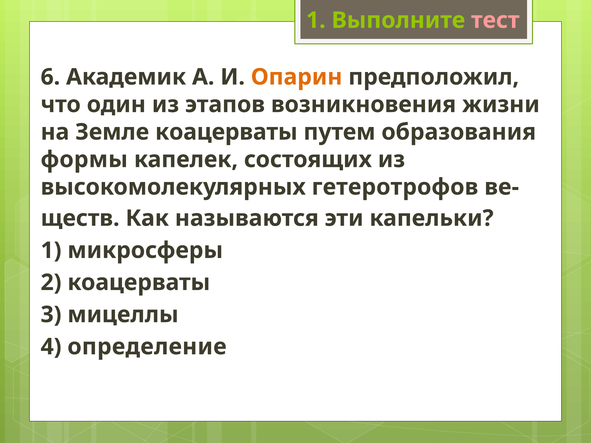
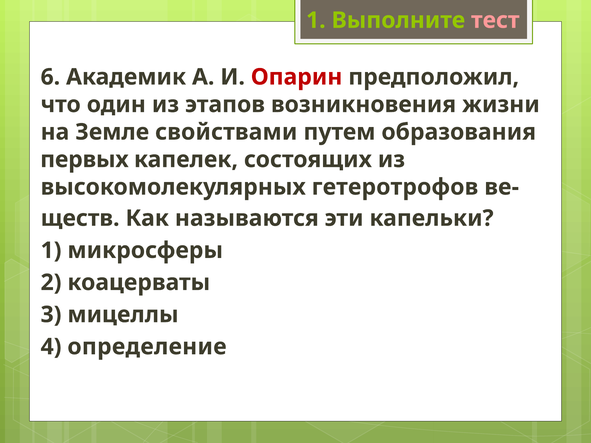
Опарин colour: orange -> red
Земле коацерваты: коацерваты -> свойствами
формы: формы -> первых
